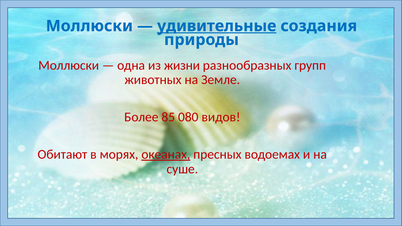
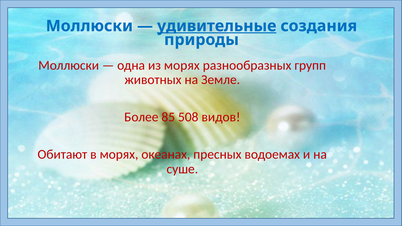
из жизни: жизни -> морях
080: 080 -> 508
океанах underline: present -> none
